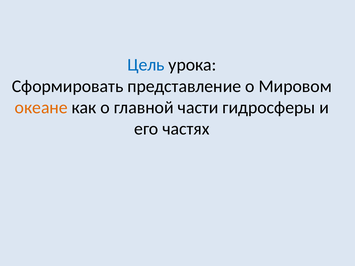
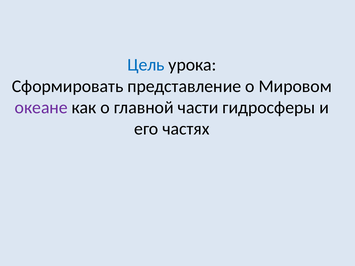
океане colour: orange -> purple
